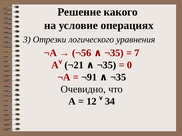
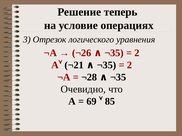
какого: какого -> теперь
Отрезки: Отрезки -> Отрезок
¬56: ¬56 -> ¬26
7 at (137, 53): 7 -> 2
0 at (130, 65): 0 -> 2
¬91: ¬91 -> ¬28
12: 12 -> 69
34: 34 -> 85
